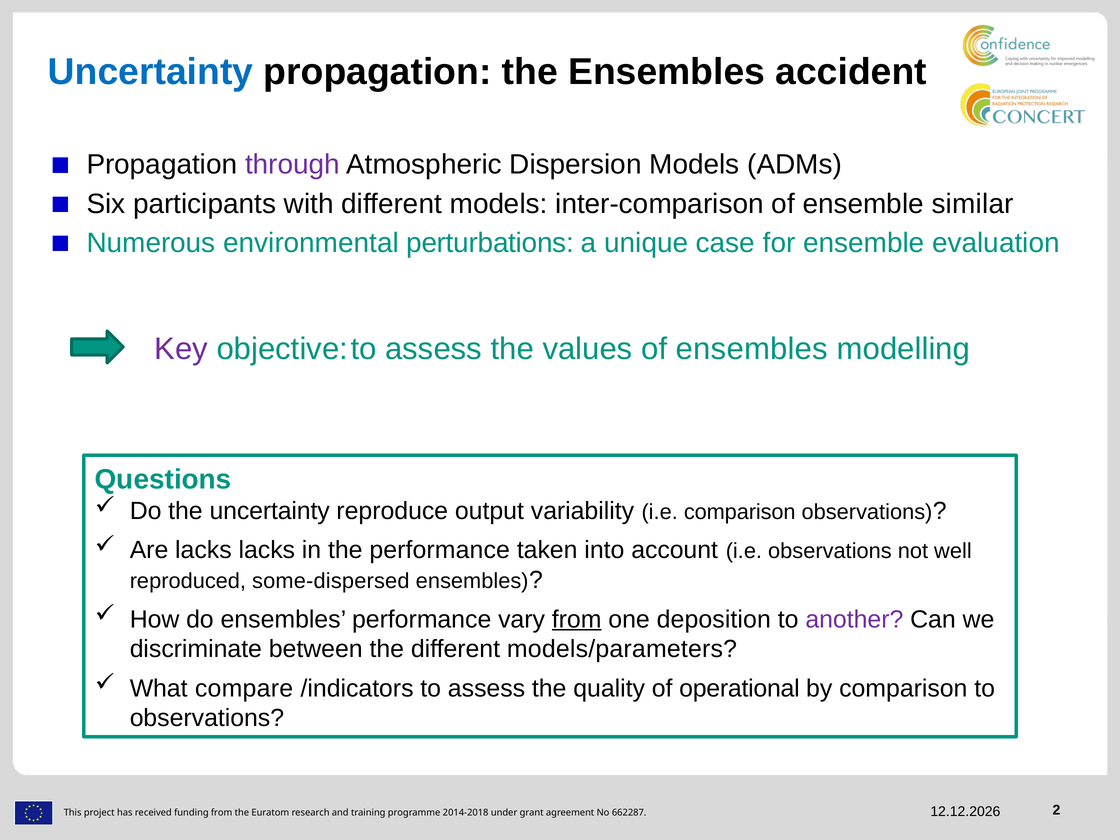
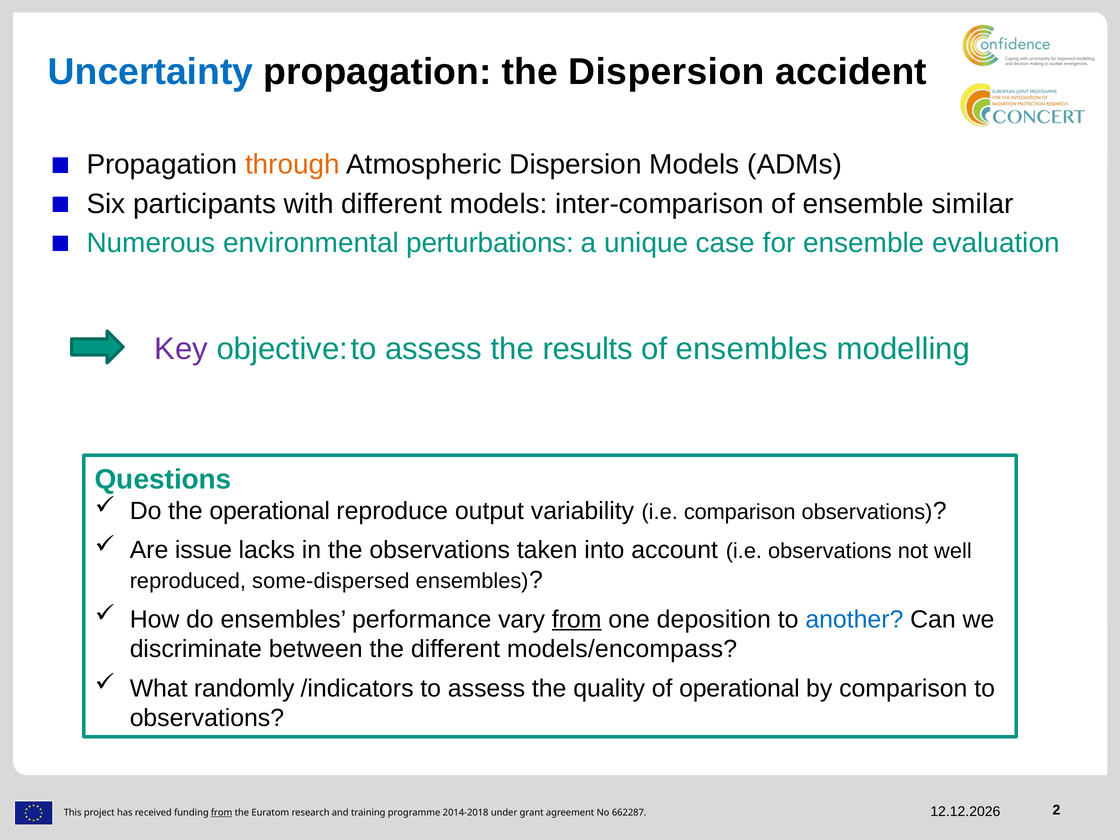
the Ensembles: Ensembles -> Dispersion
through colour: purple -> orange
values: values -> results
the uncertainty: uncertainty -> operational
Are lacks: lacks -> issue
the performance: performance -> observations
another colour: purple -> blue
models/parameters: models/parameters -> models/encompass
compare: compare -> randomly
from at (222, 813) underline: none -> present
